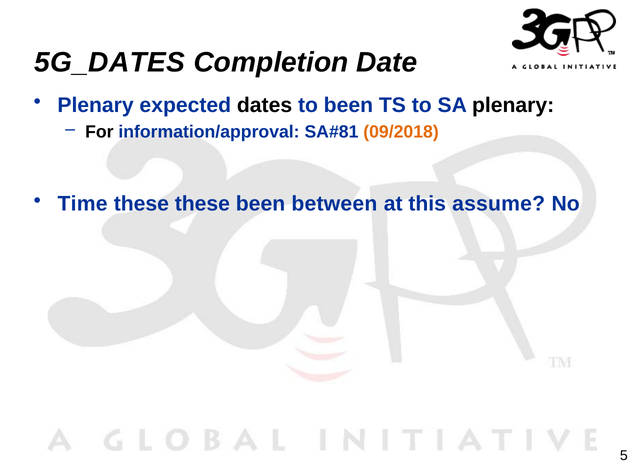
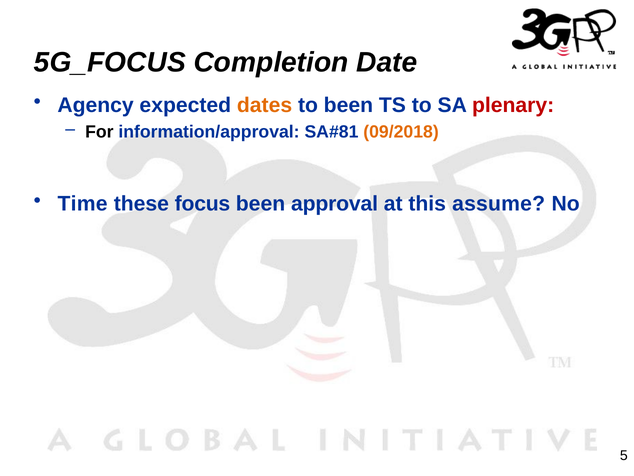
5G_DATES: 5G_DATES -> 5G_FOCUS
Plenary at (96, 105): Plenary -> Agency
dates colour: black -> orange
plenary at (513, 105) colour: black -> red
these these: these -> focus
between: between -> approval
